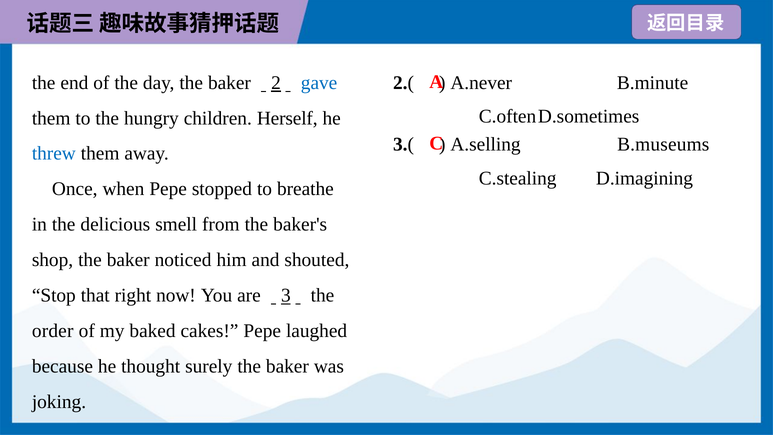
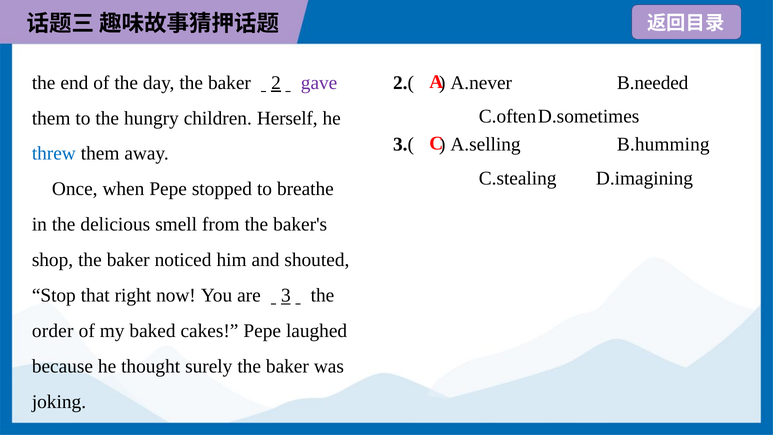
gave colour: blue -> purple
B.minute: B.minute -> B.needed
B.museums: B.museums -> B.humming
